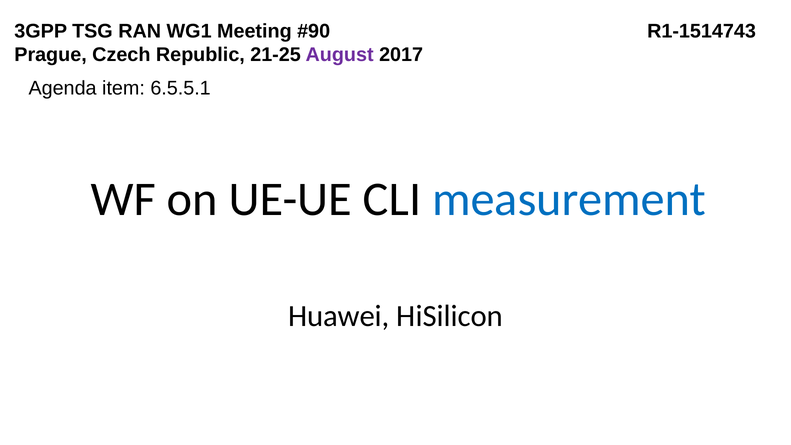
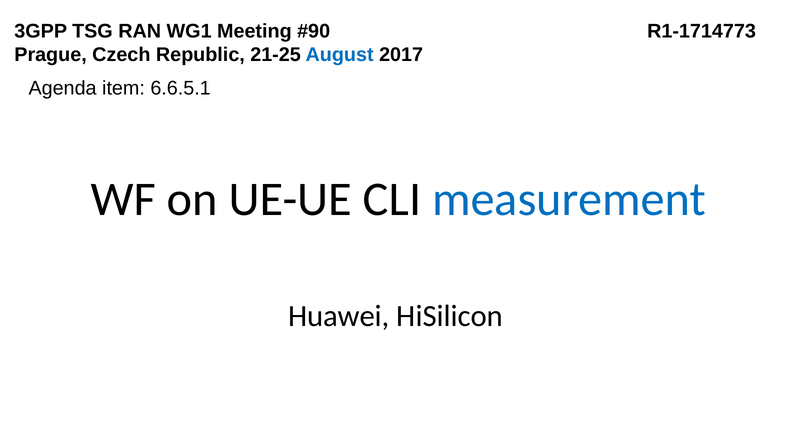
R1-1514743: R1-1514743 -> R1-1714773
August colour: purple -> blue
6.5.5.1: 6.5.5.1 -> 6.6.5.1
